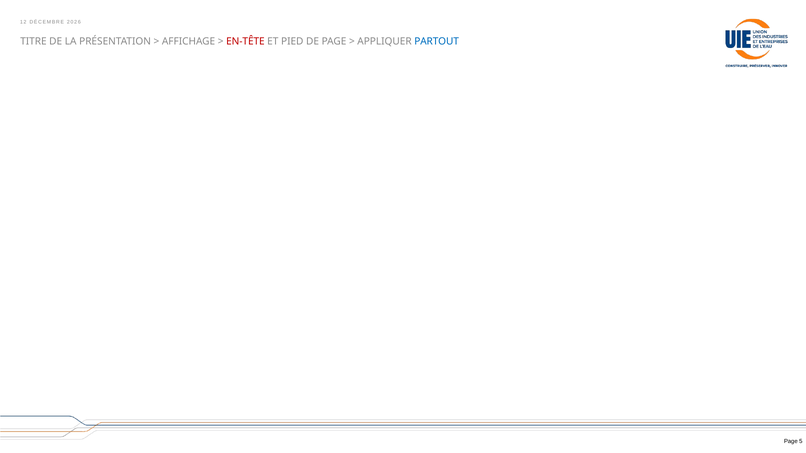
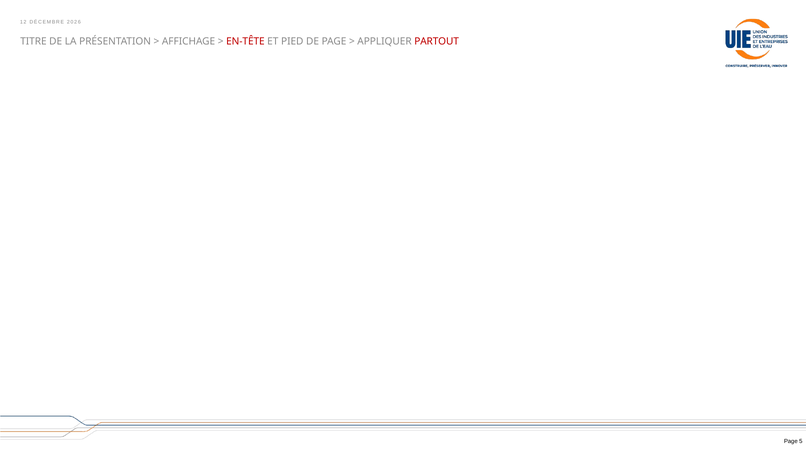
PARTOUT colour: blue -> red
